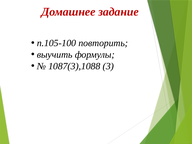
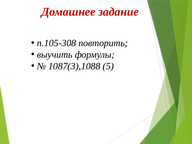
п.105-100: п.105-100 -> п.105-308
3: 3 -> 5
